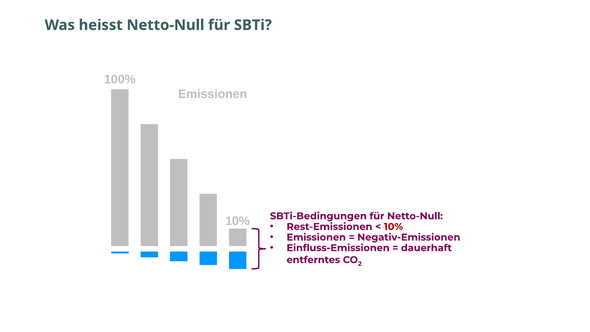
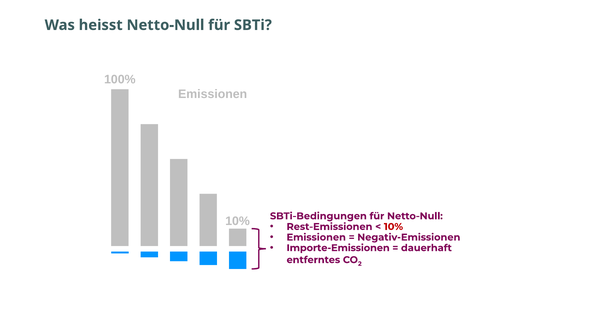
Einfluss-Emissionen: Einfluss-Emissionen -> Importe-Emissionen
